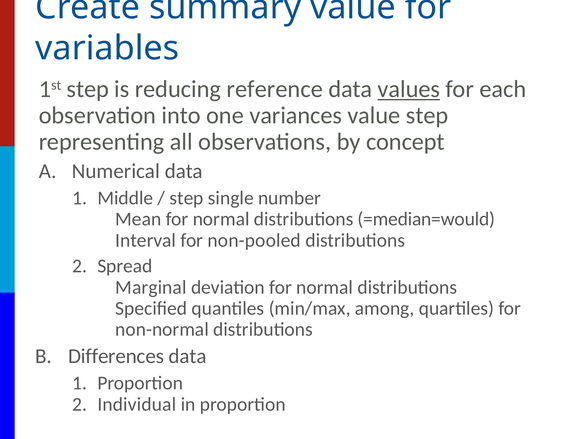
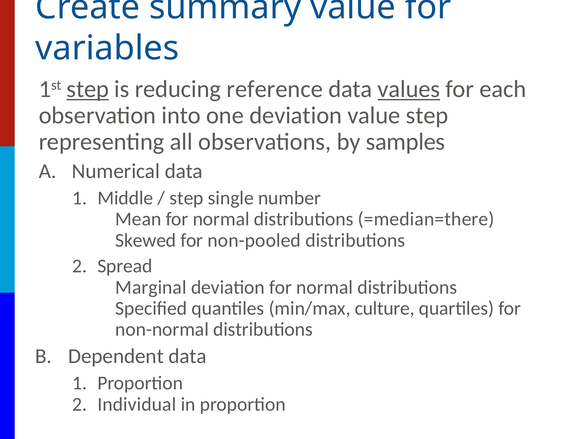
step at (88, 89) underline: none -> present
one variances: variances -> deviation
concept: concept -> samples
=median=would: =median=would -> =median=there
Interval: Interval -> Skewed
among: among -> culture
Differences: Differences -> Dependent
